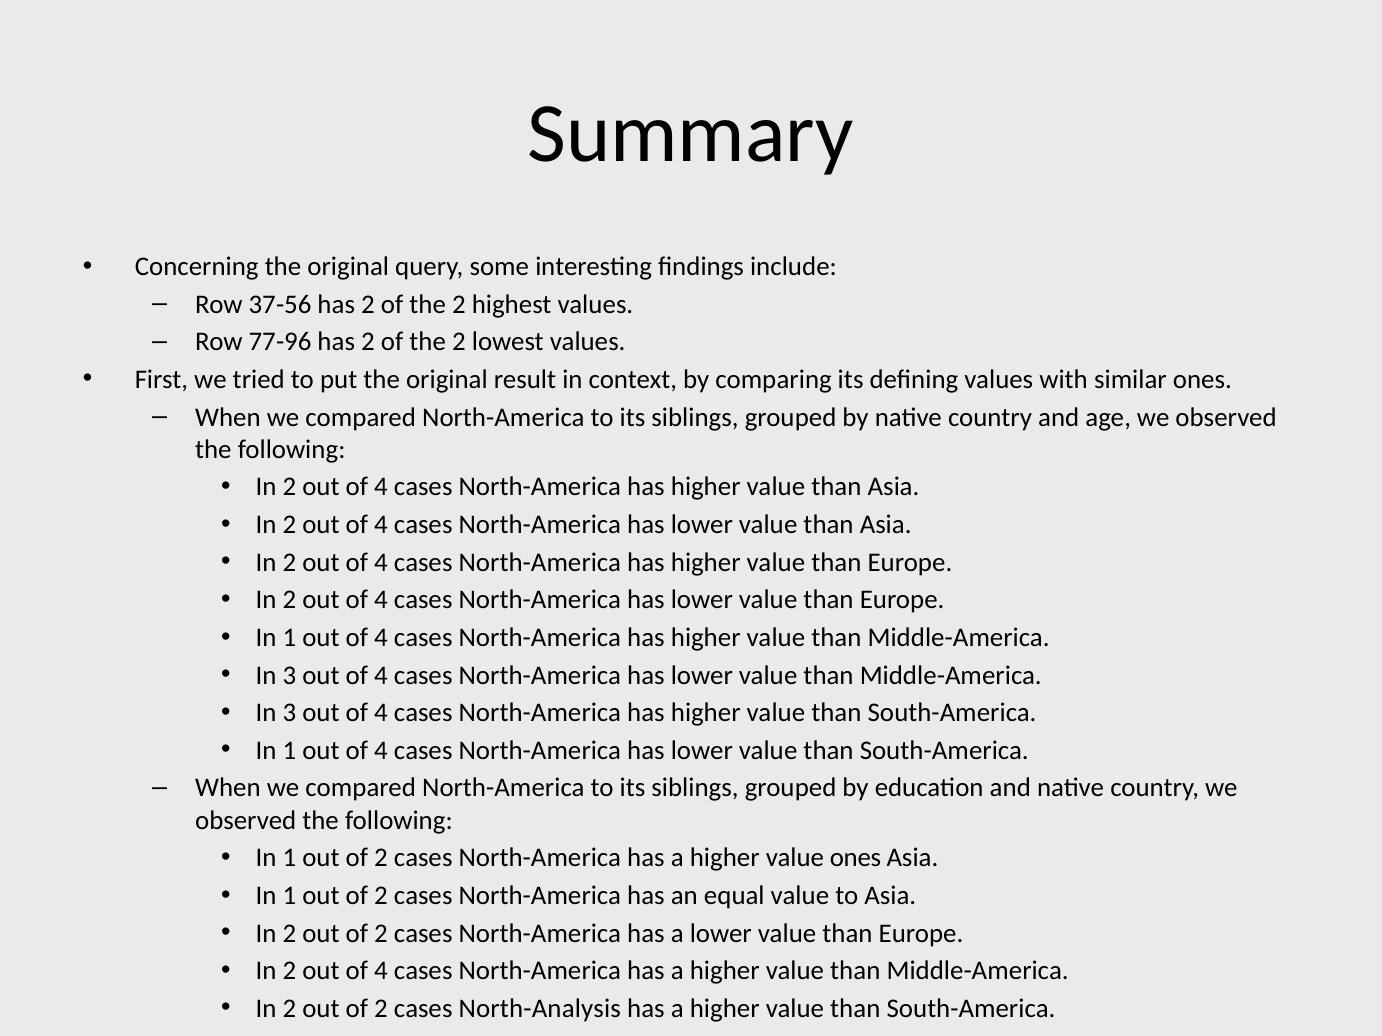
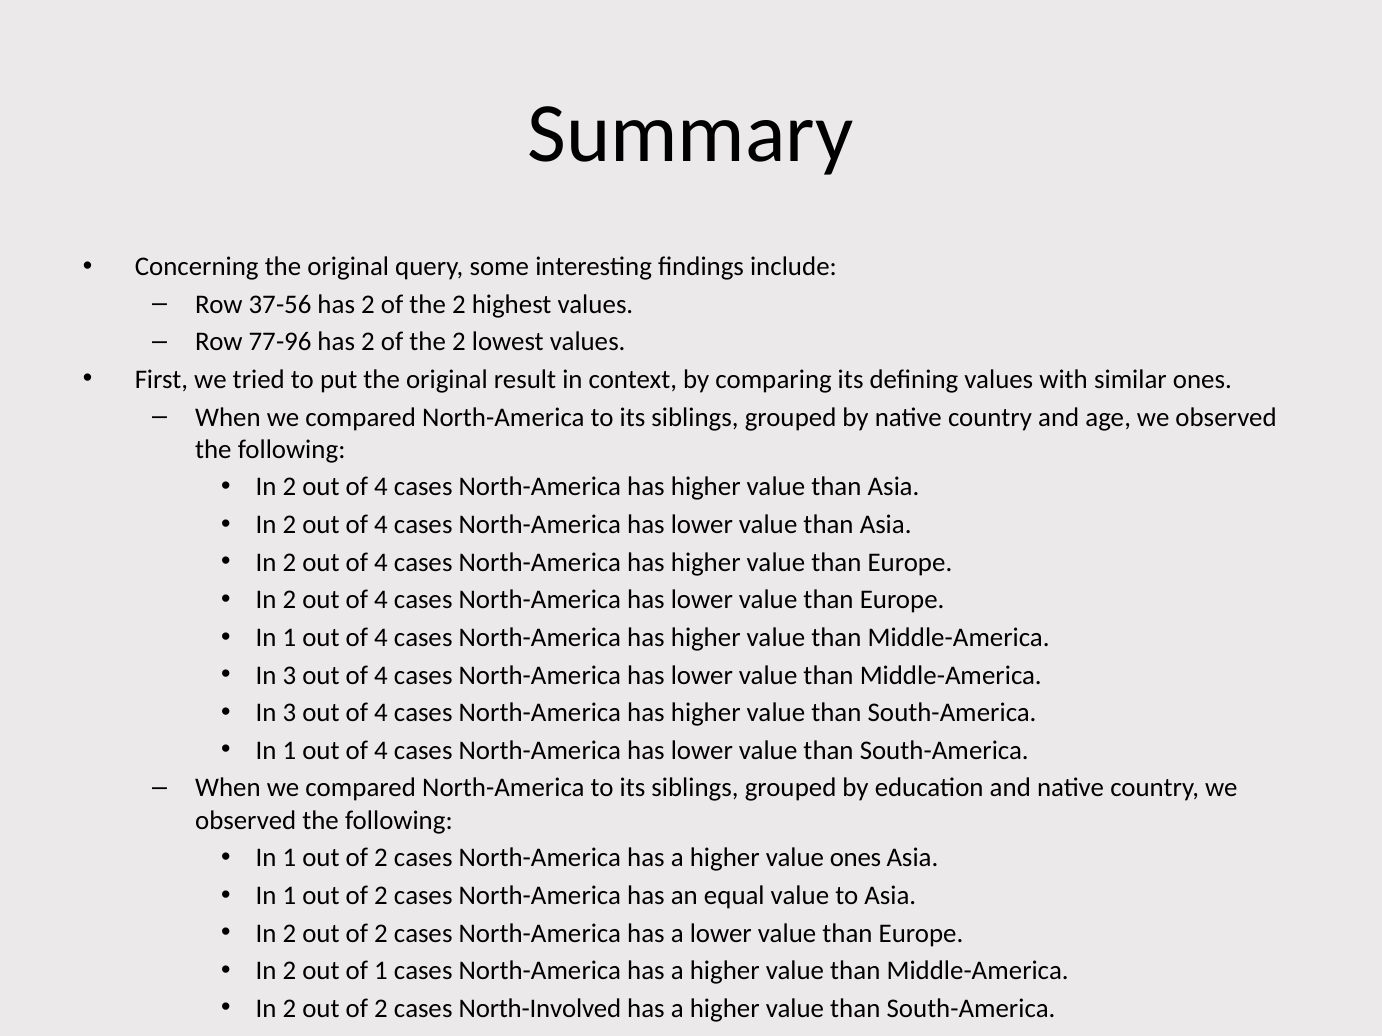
4 at (381, 971): 4 -> 1
North-Analysis: North-Analysis -> North-Involved
